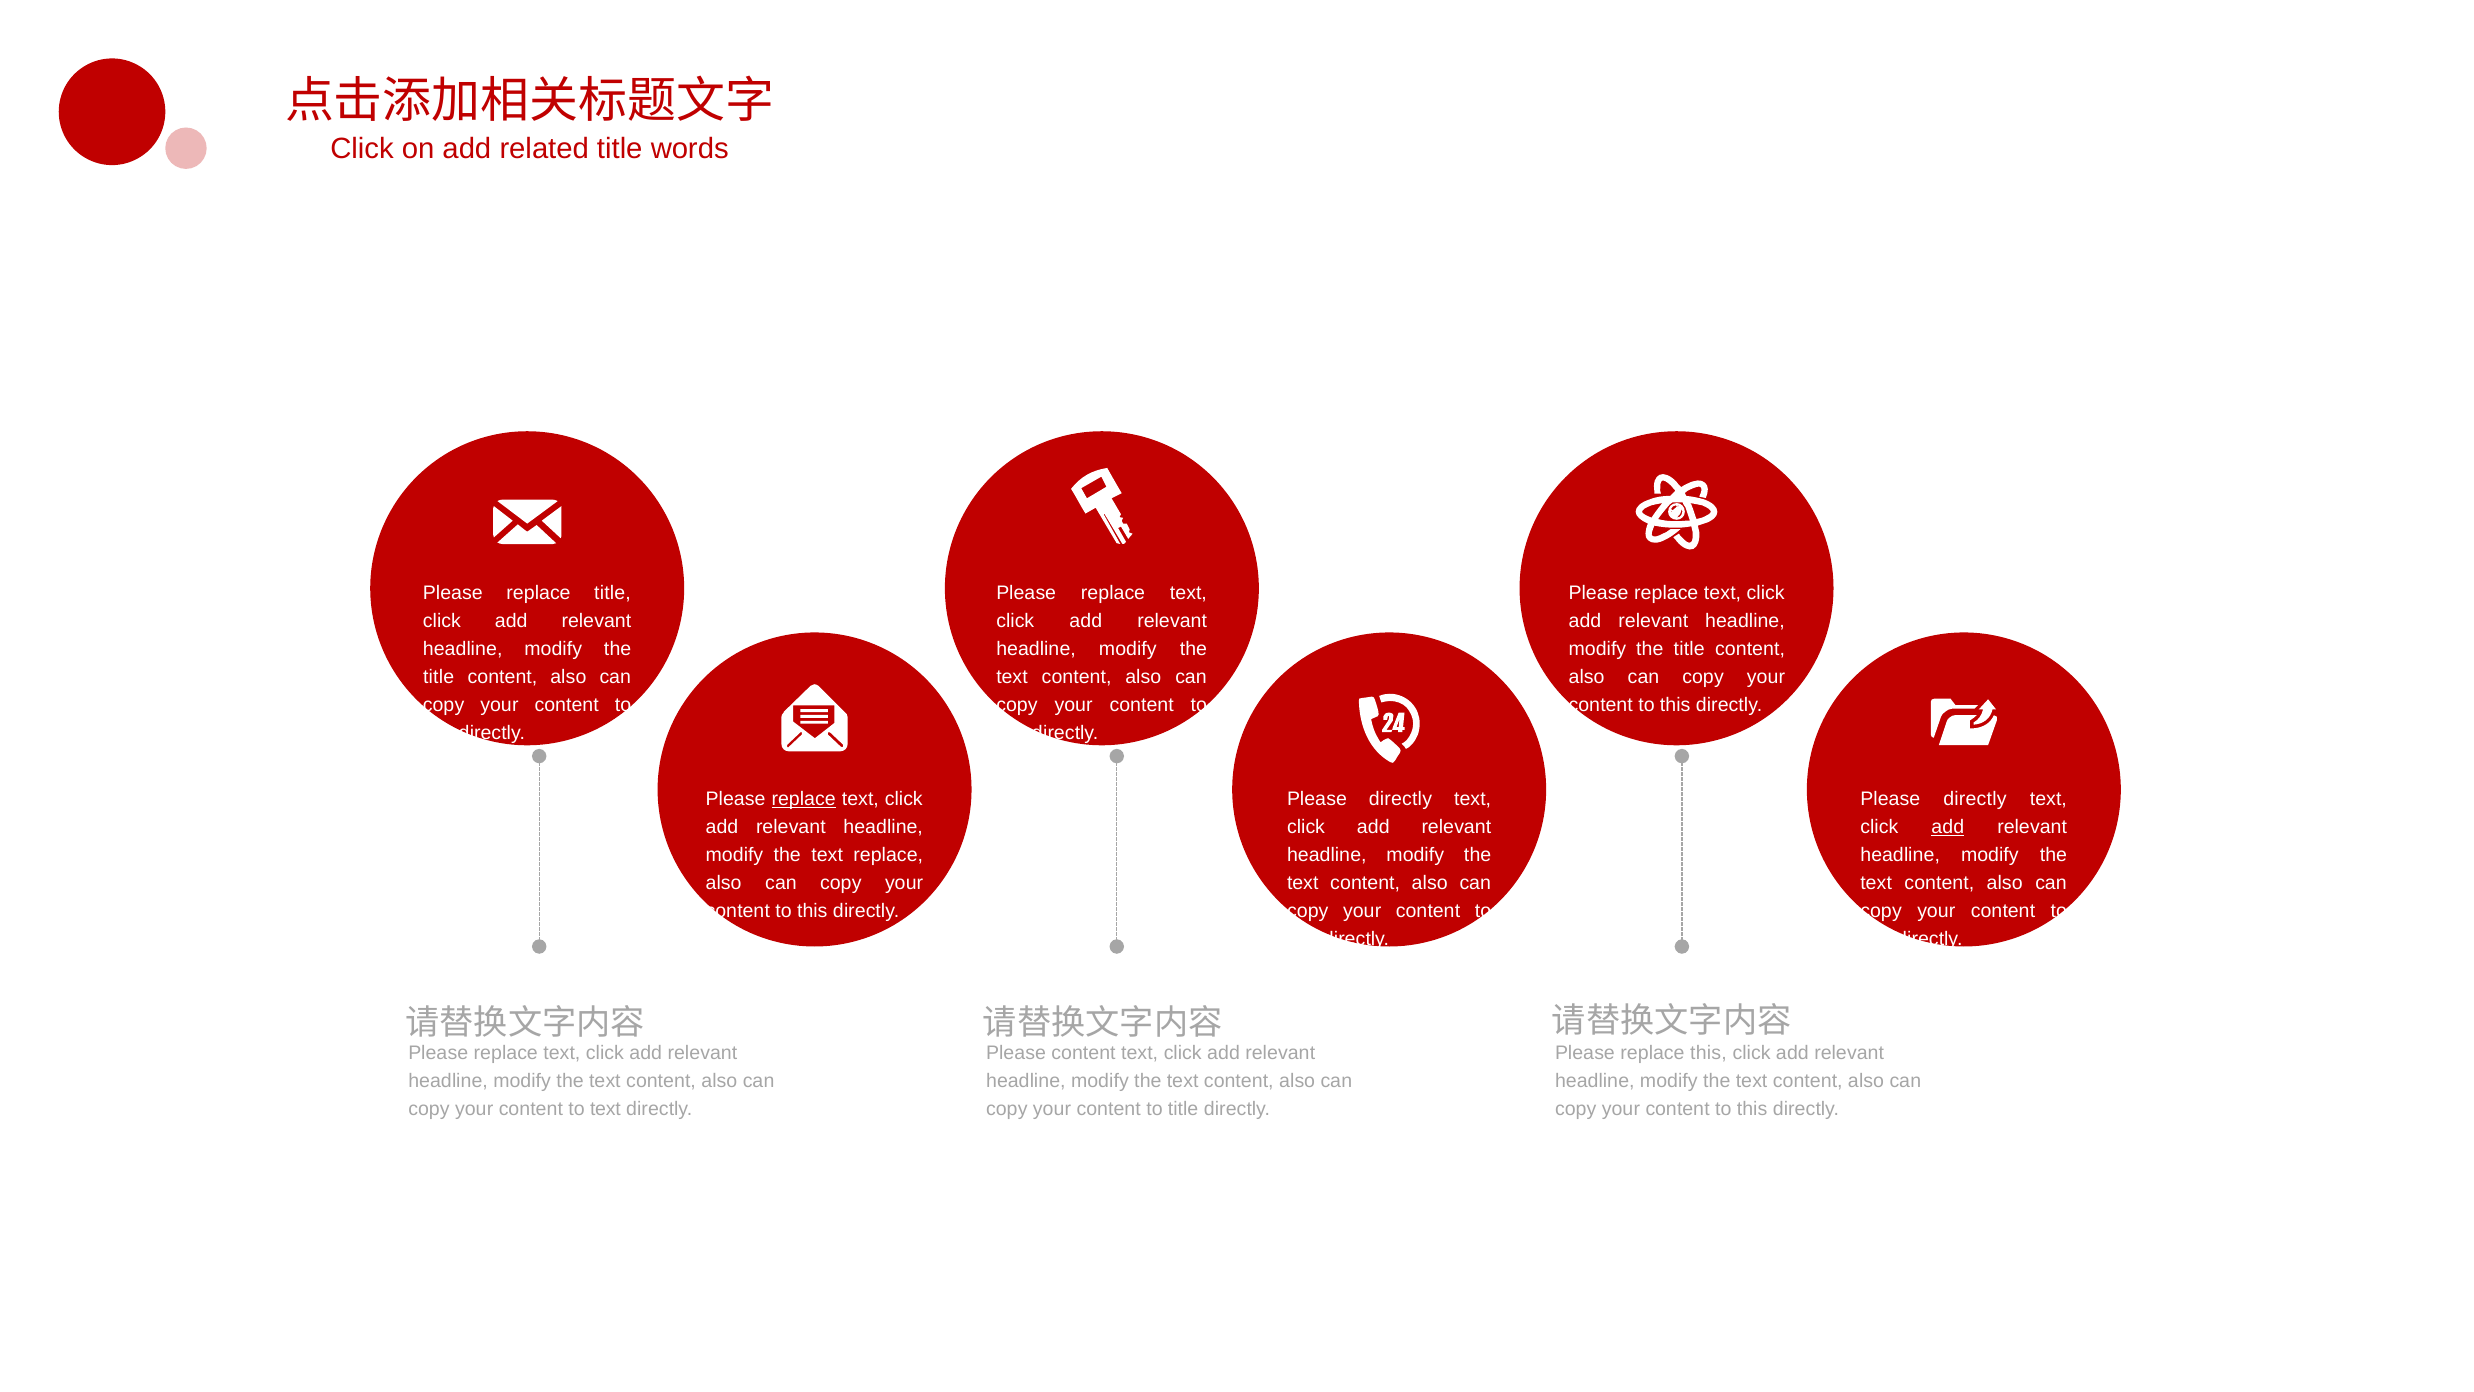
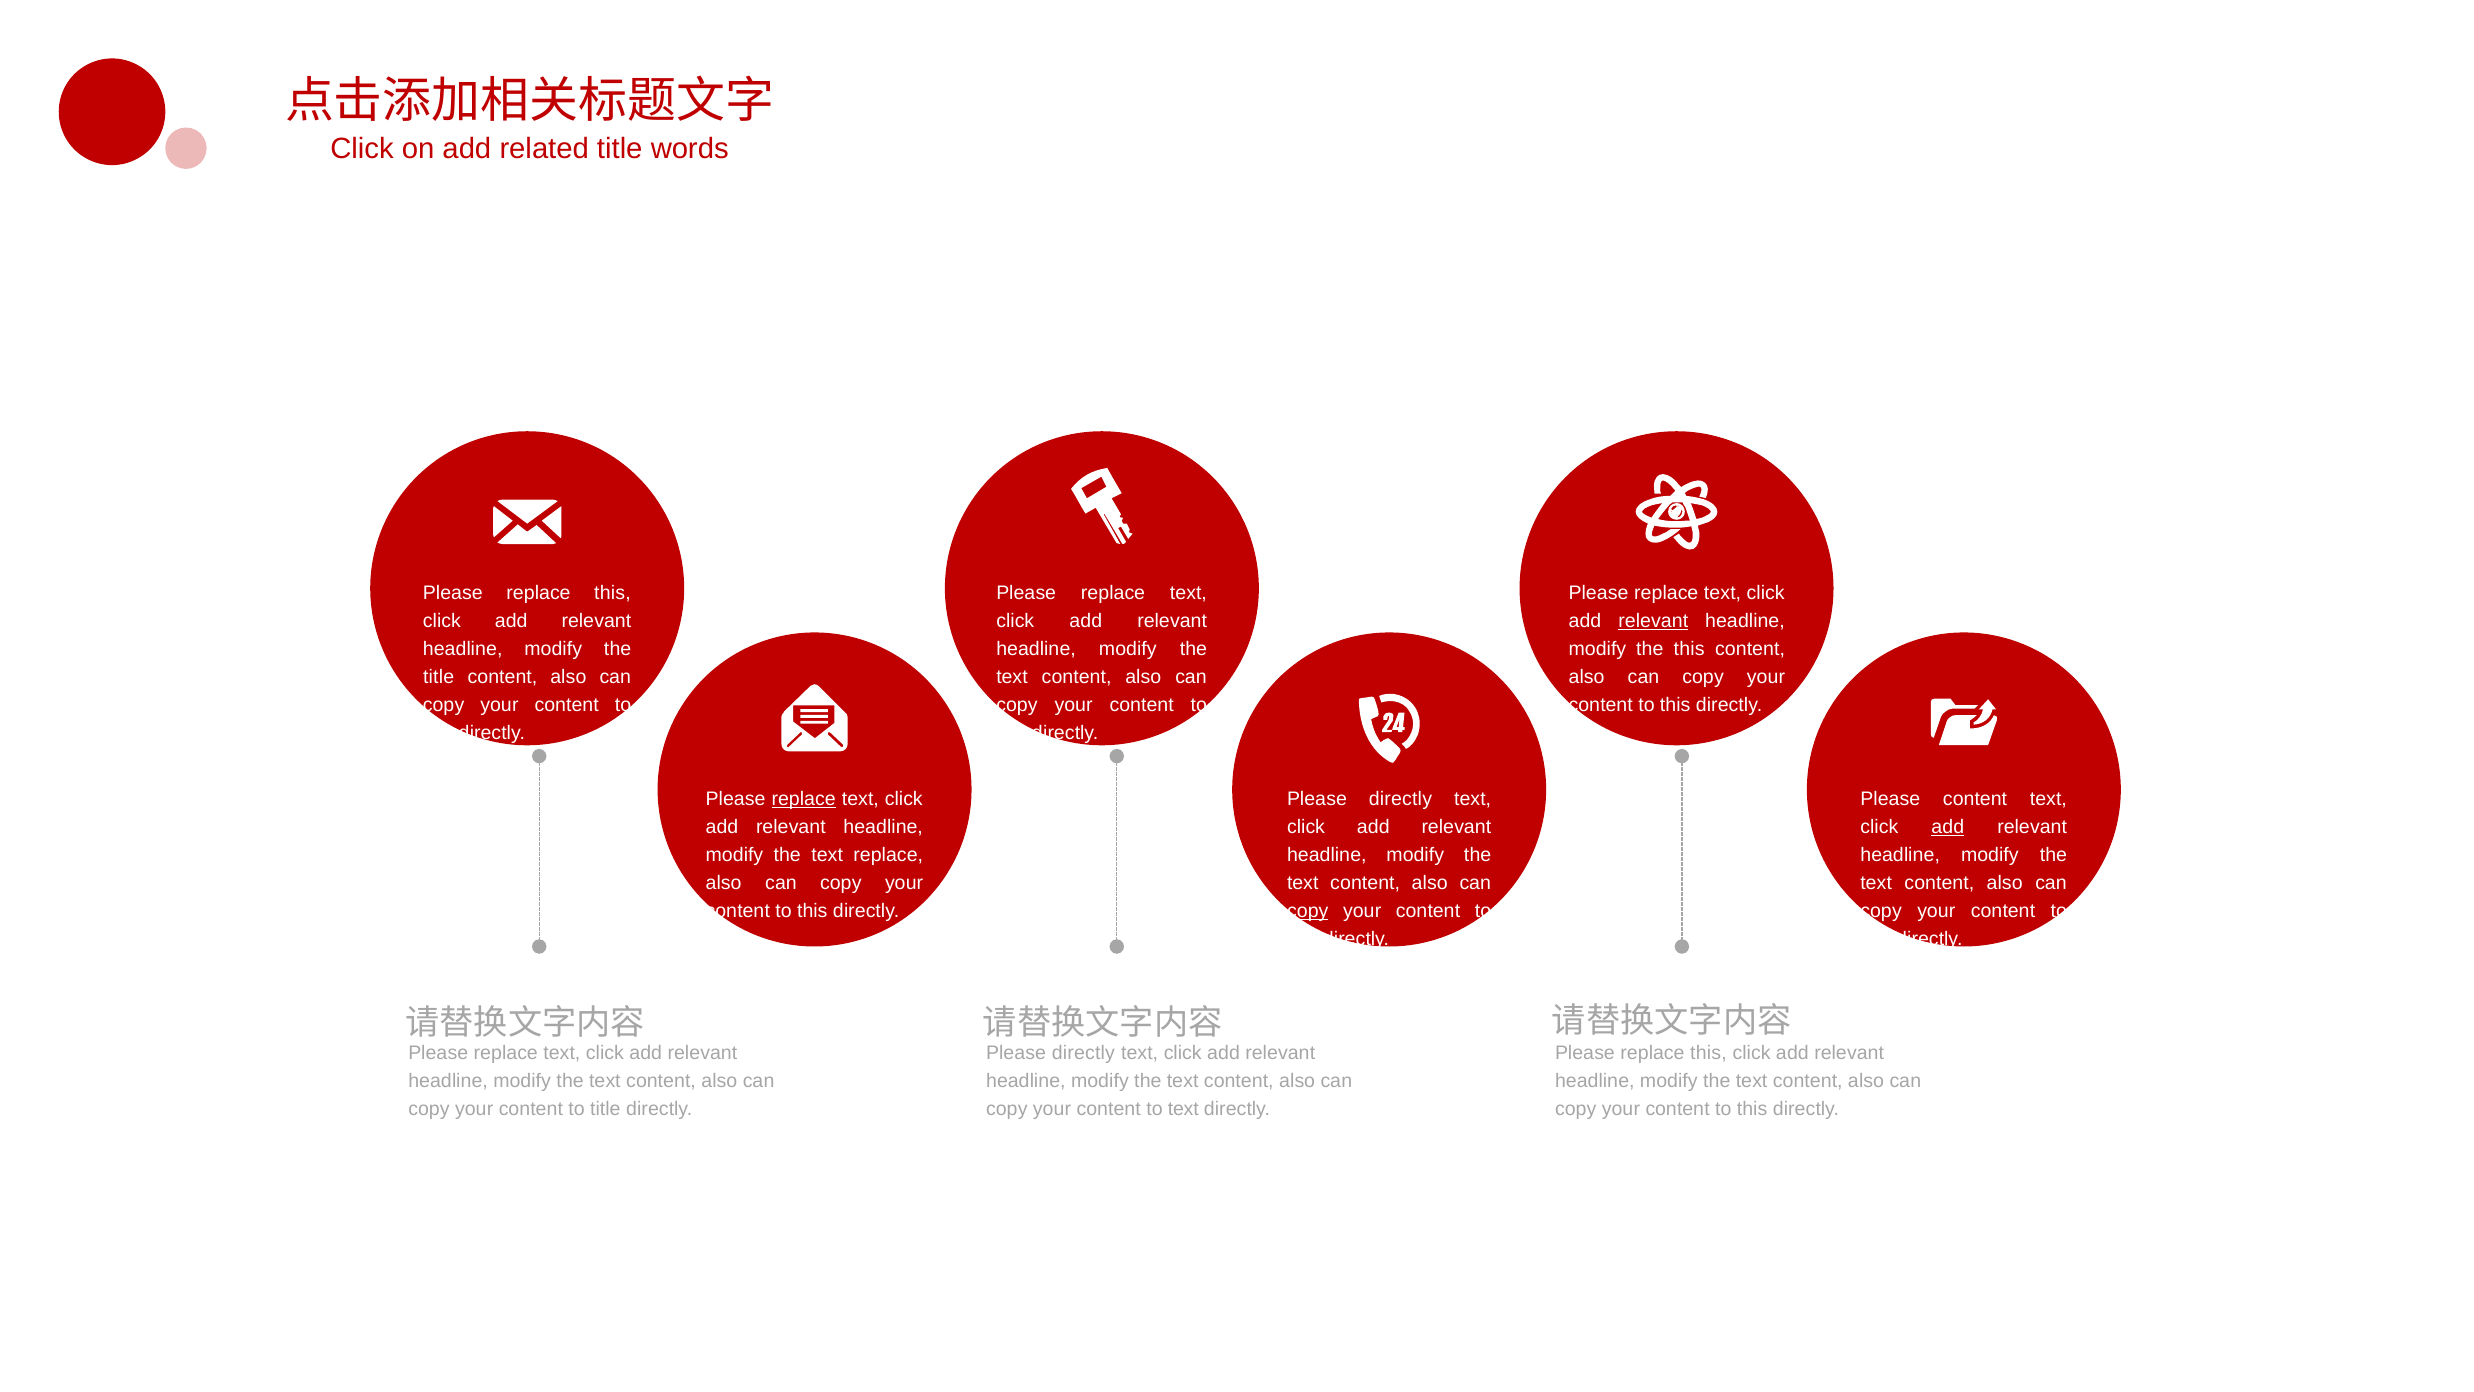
title at (613, 593): title -> this
relevant at (1653, 621) underline: none -> present
title at (1689, 649): title -> this
directly at (1975, 799): directly -> content
copy at (1308, 911) underline: none -> present
content at (1083, 1052): content -> directly
text at (605, 1108): text -> title
title at (1183, 1108): title -> text
